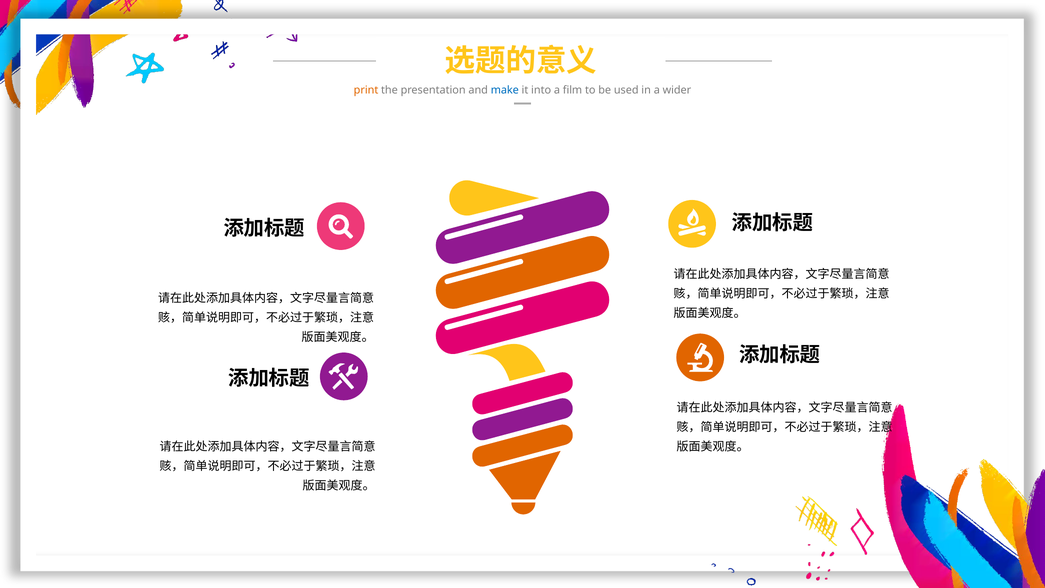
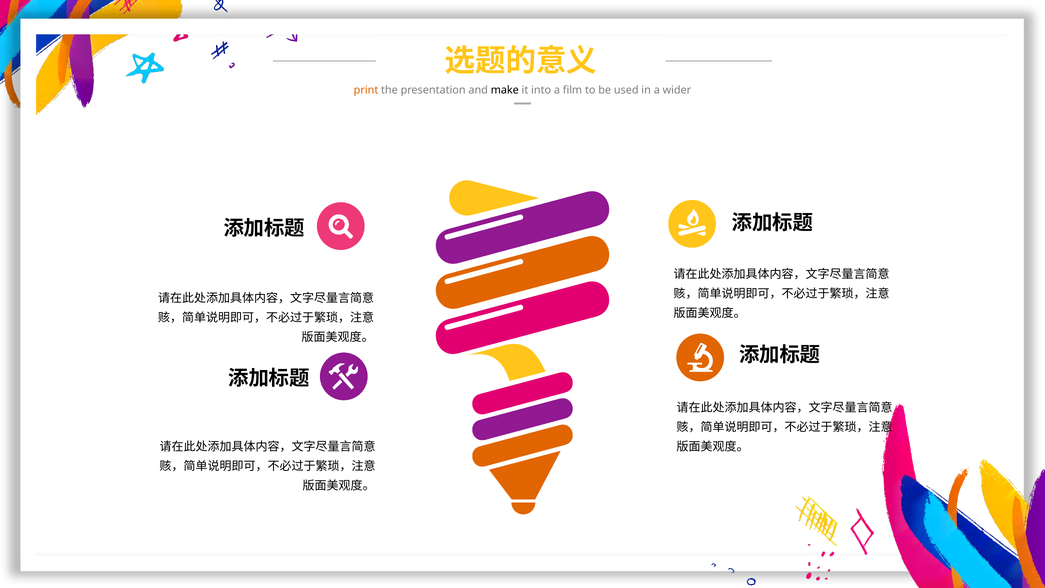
make colour: blue -> black
